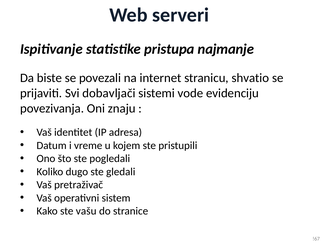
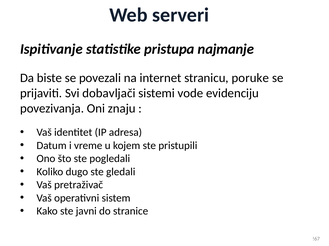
shvatio: shvatio -> poruke
vašu: vašu -> javni
